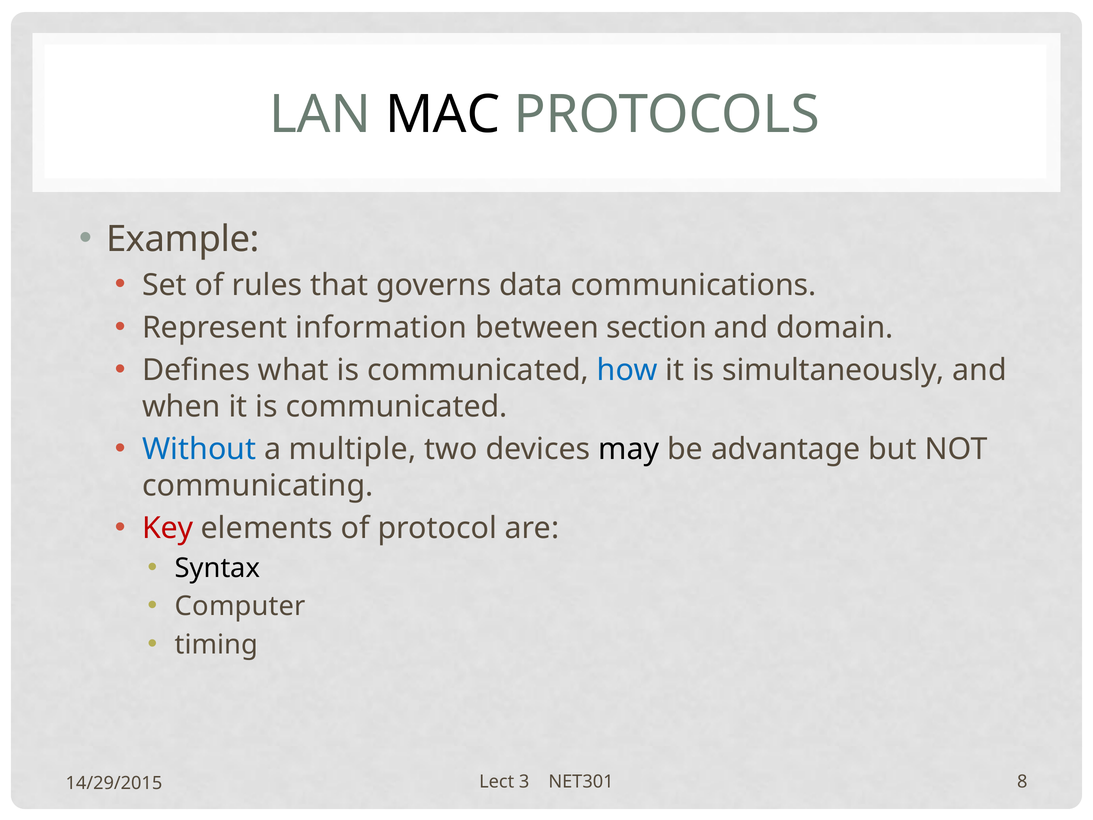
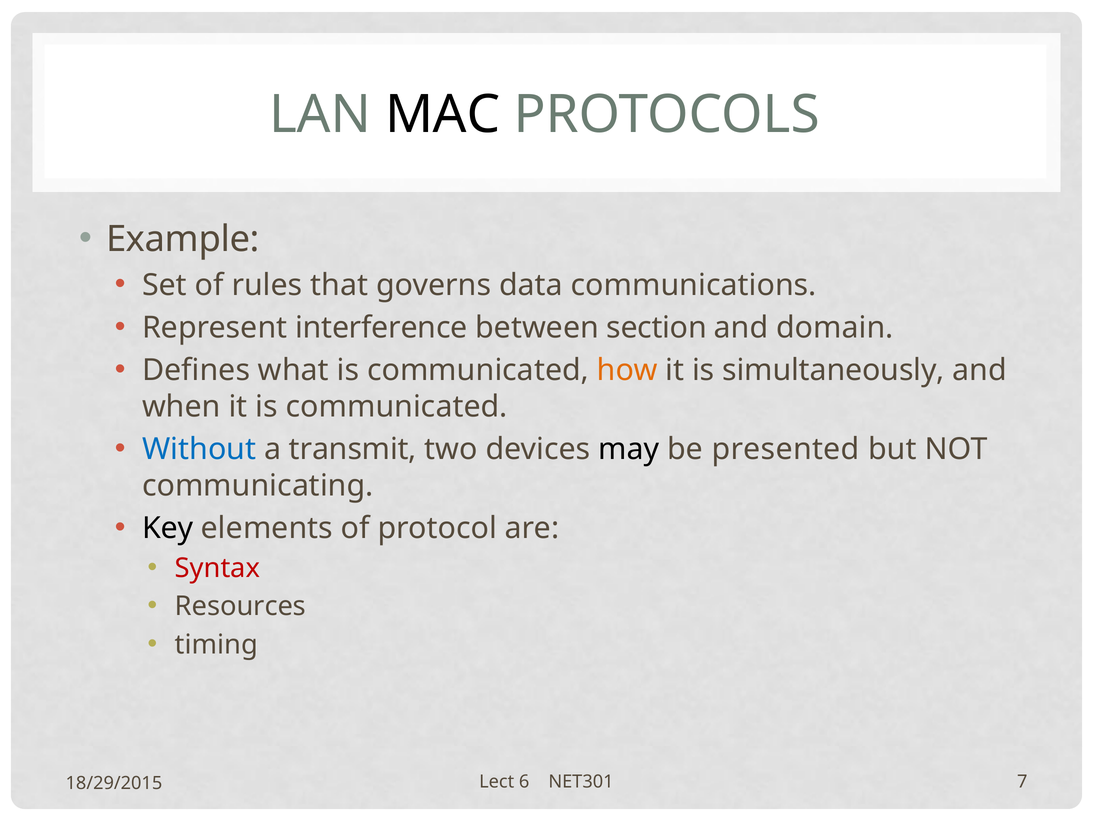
information: information -> interference
how colour: blue -> orange
multiple: multiple -> transmit
advantage: advantage -> presented
Key colour: red -> black
Syntax colour: black -> red
Computer: Computer -> Resources
3: 3 -> 6
8: 8 -> 7
14/29/2015: 14/29/2015 -> 18/29/2015
